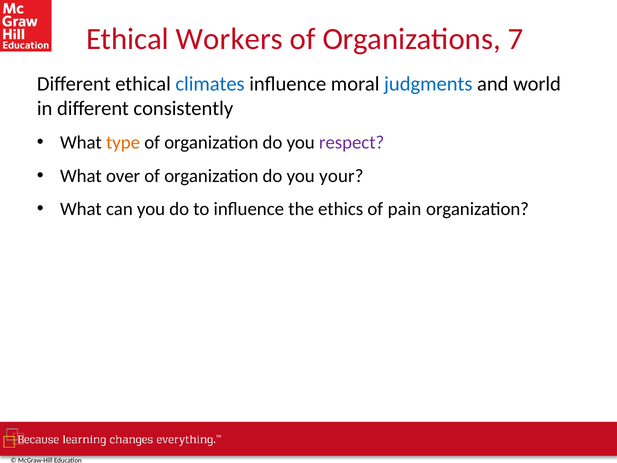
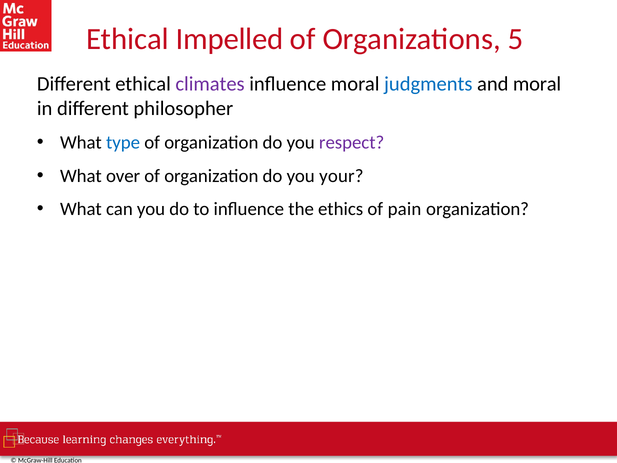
Workers: Workers -> Impelled
7: 7 -> 5
climates colour: blue -> purple
and world: world -> moral
consistently: consistently -> philosopher
type colour: orange -> blue
